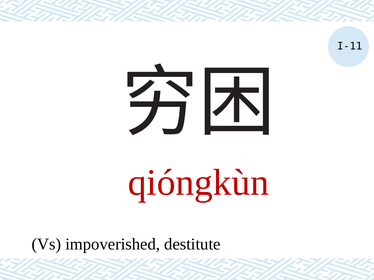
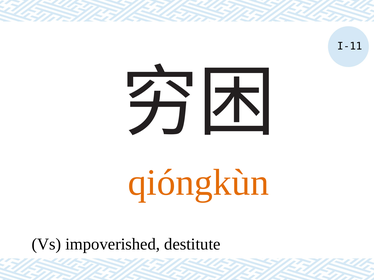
qióngkùn colour: red -> orange
